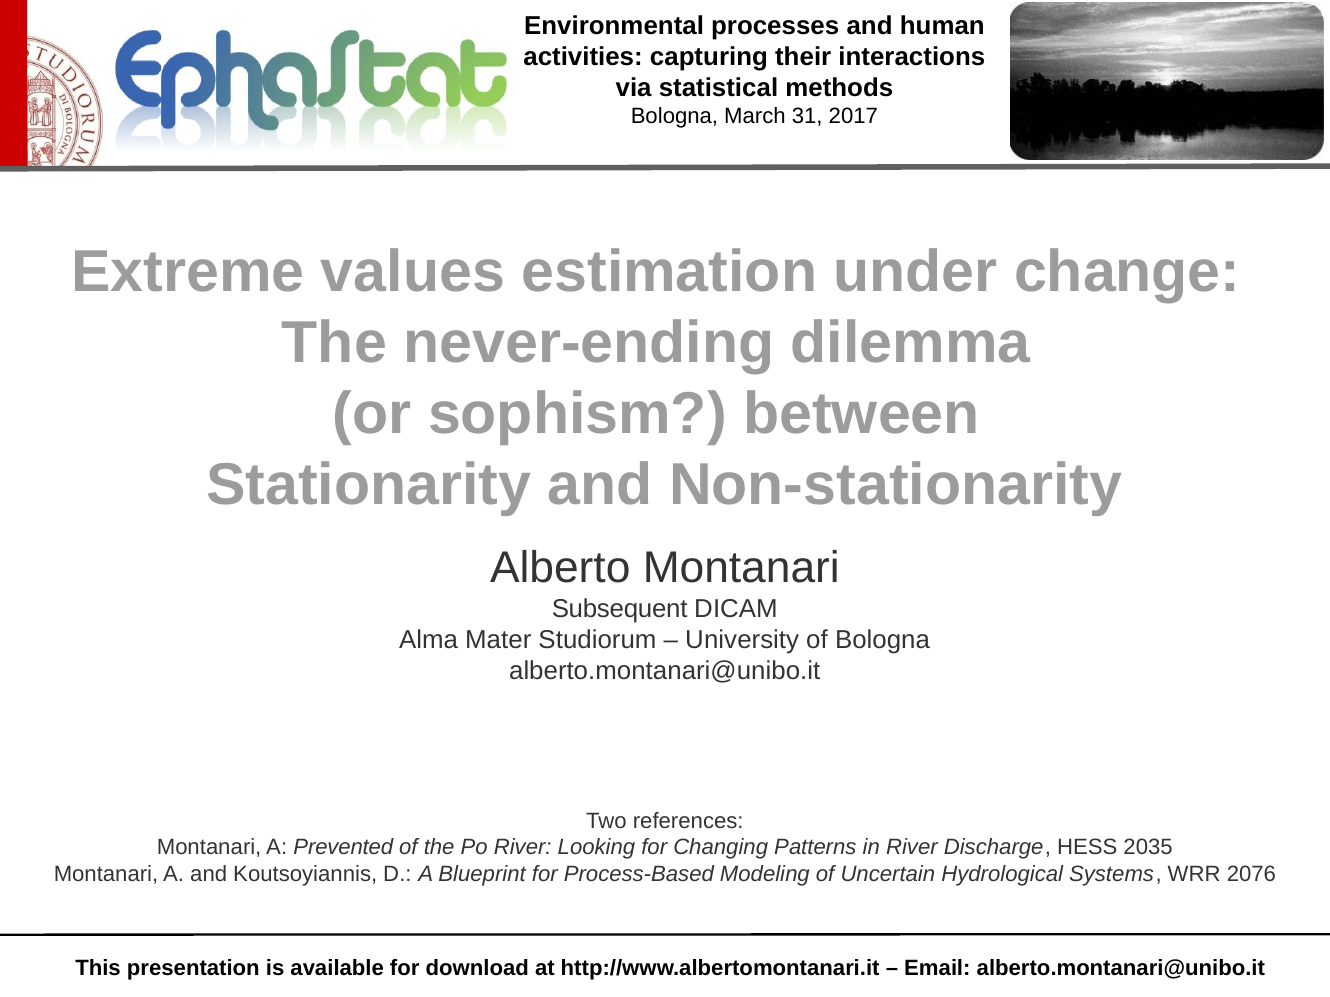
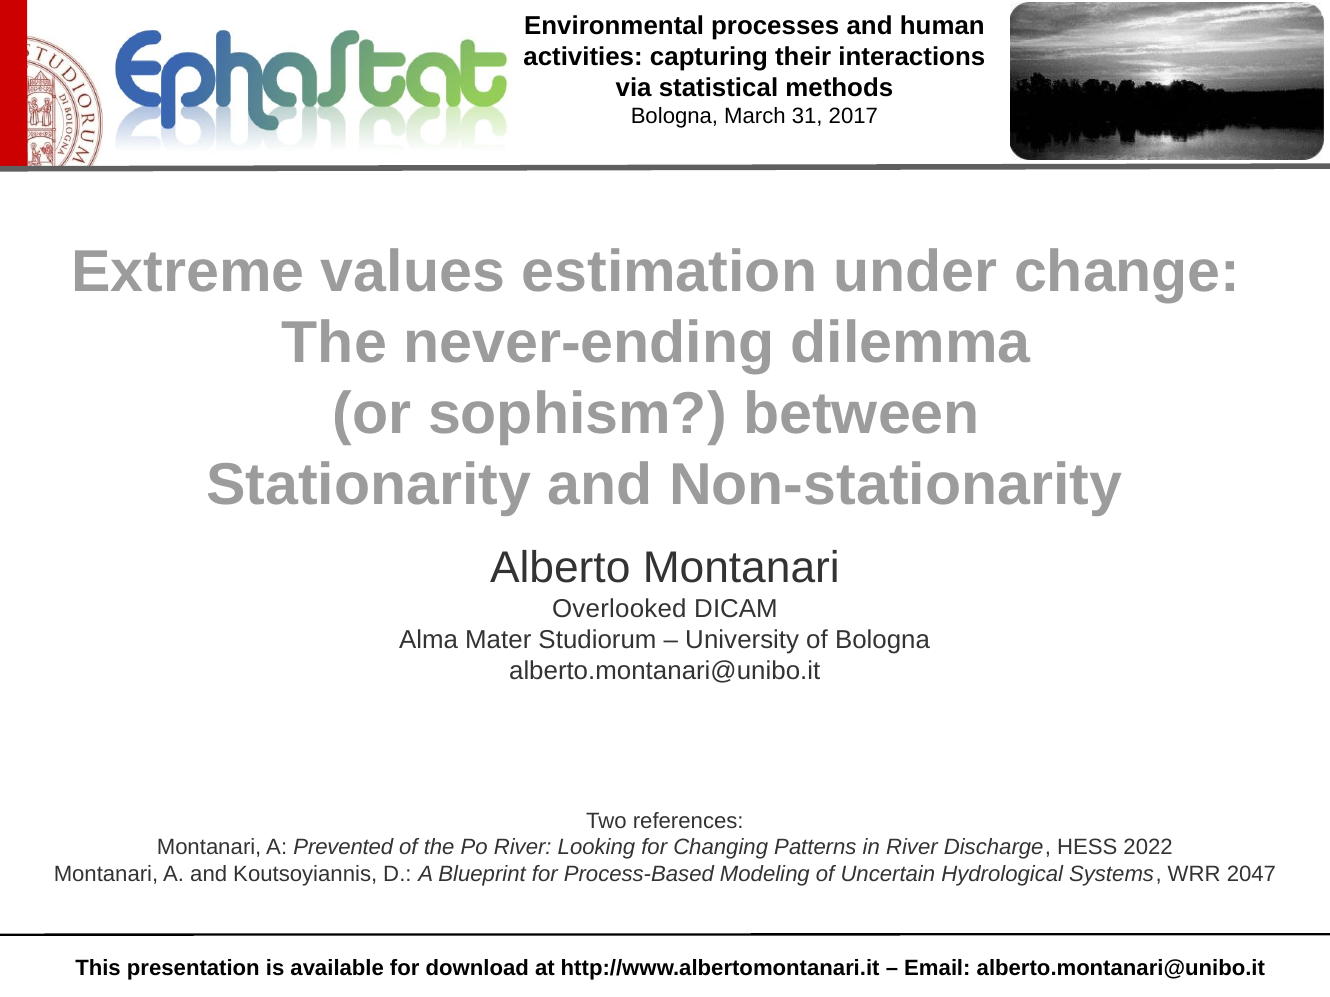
Subsequent: Subsequent -> Overlooked
2035: 2035 -> 2022
2076: 2076 -> 2047
